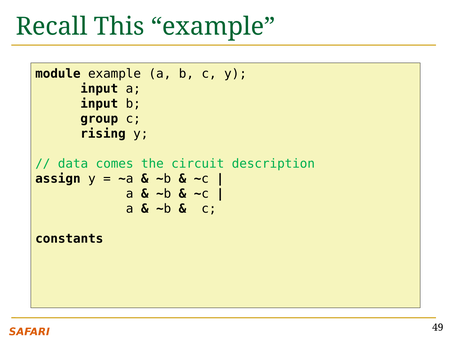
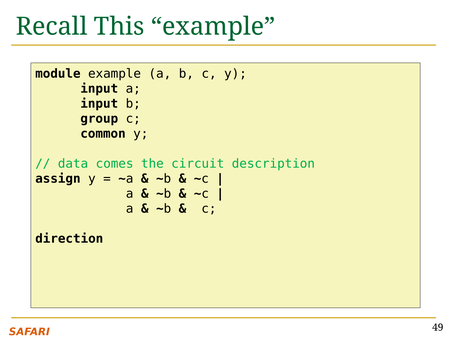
rising: rising -> common
constants: constants -> direction
